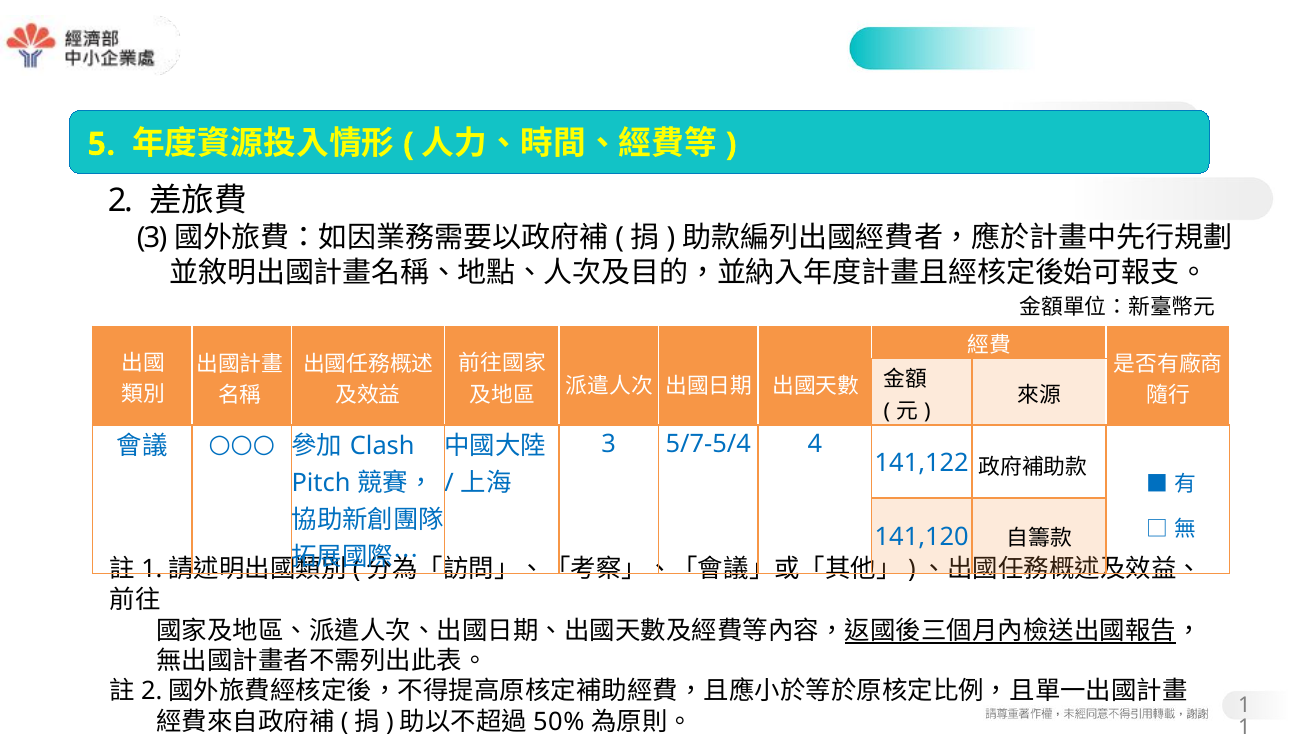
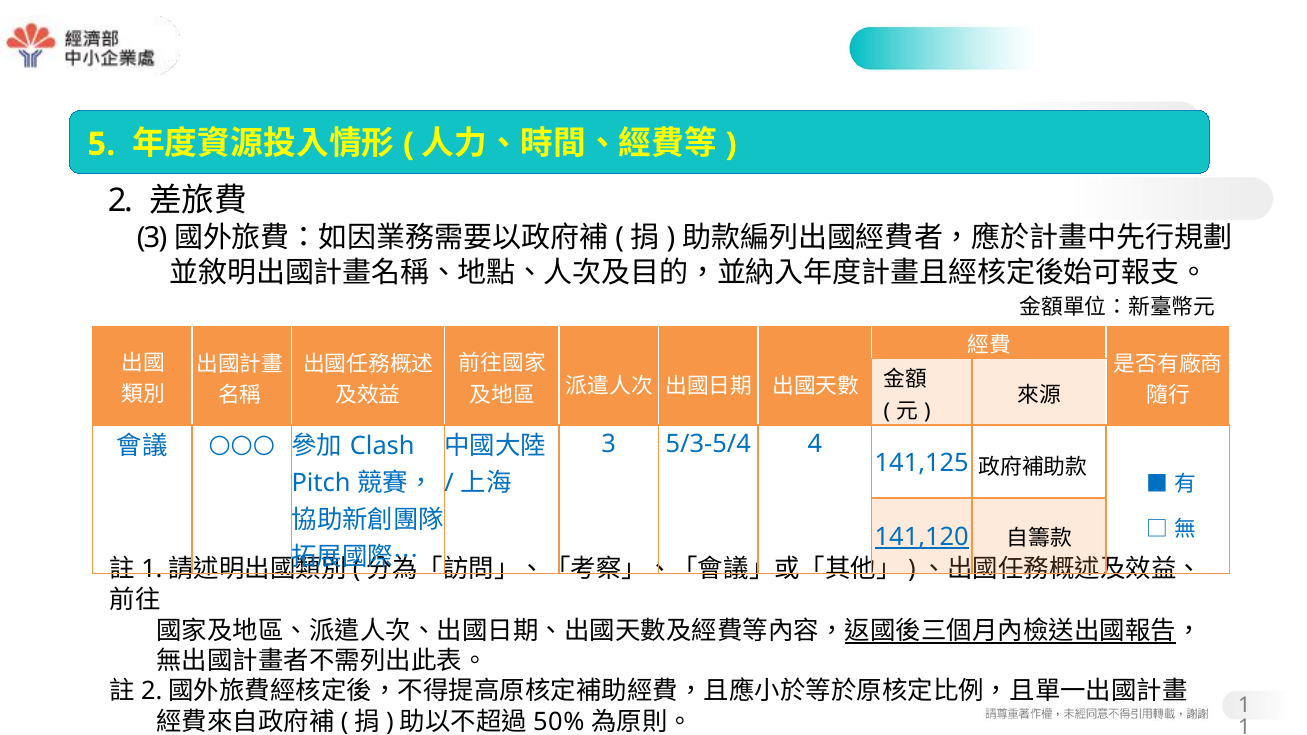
5/7-5/4: 5/7-5/4 -> 5/3-5/4
141,122: 141,122 -> 141,125
141,120 underline: none -> present
